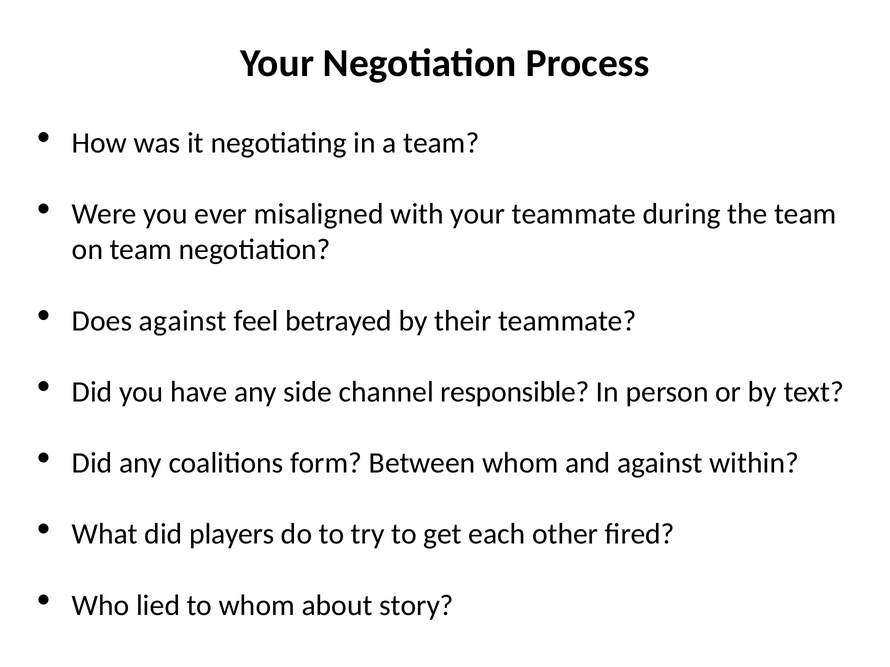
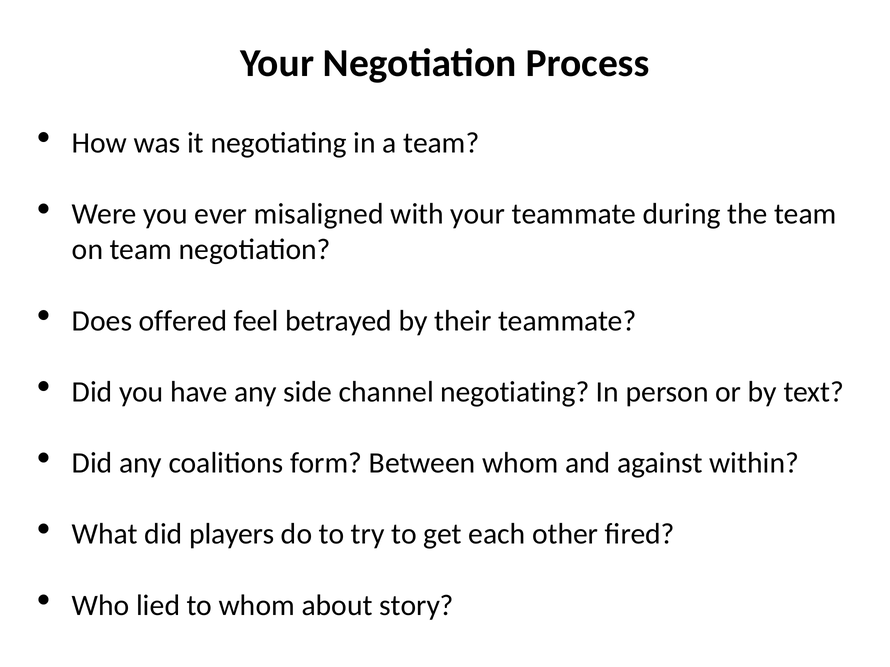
Does against: against -> offered
channel responsible: responsible -> negotiating
